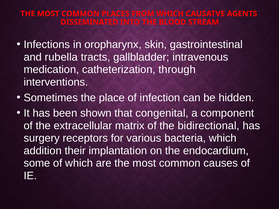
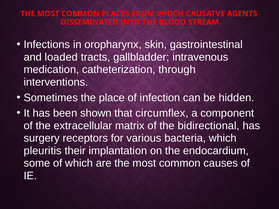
rubella: rubella -> loaded
congenital: congenital -> circumflex
addition: addition -> pleuritis
